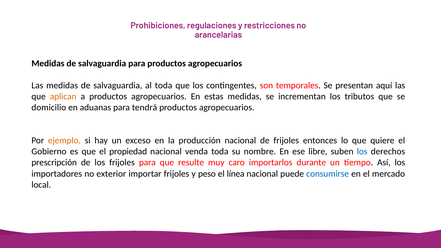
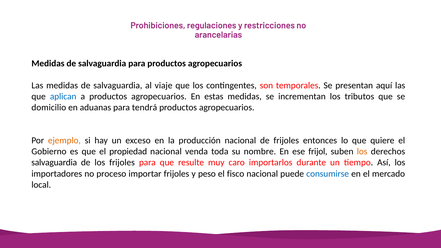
al toda: toda -> viaje
aplican colour: orange -> blue
libre: libre -> frijol
los at (362, 152) colour: blue -> orange
prescripción at (54, 163): prescripción -> salvaguardia
exterior: exterior -> proceso
línea: línea -> fisco
